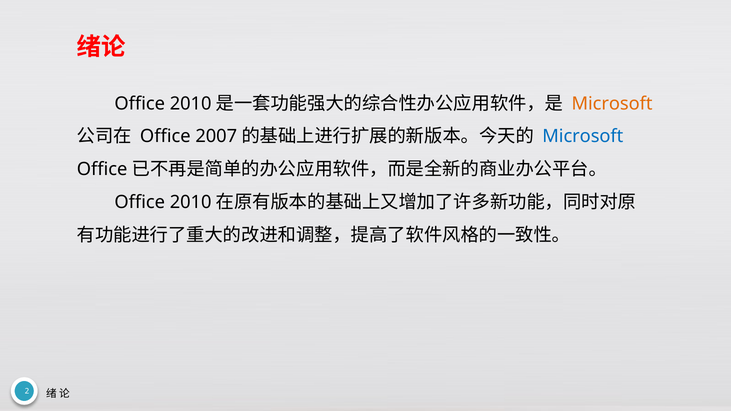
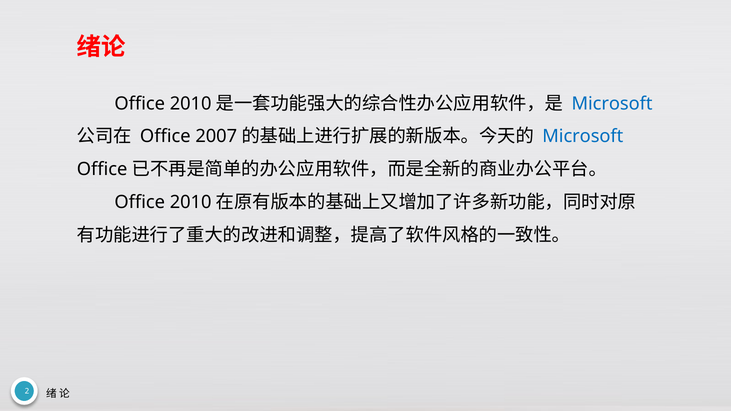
Microsoft at (612, 104) colour: orange -> blue
